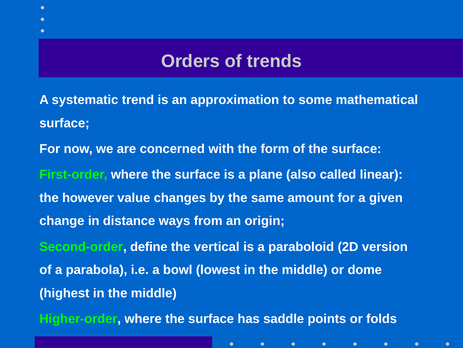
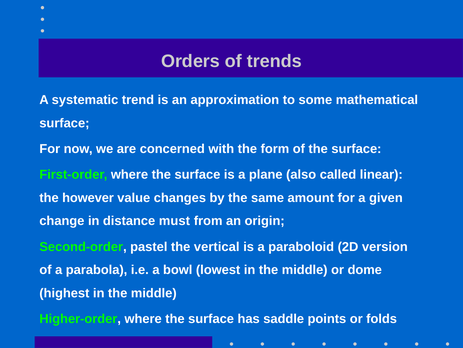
ways: ways -> must
define: define -> pastel
